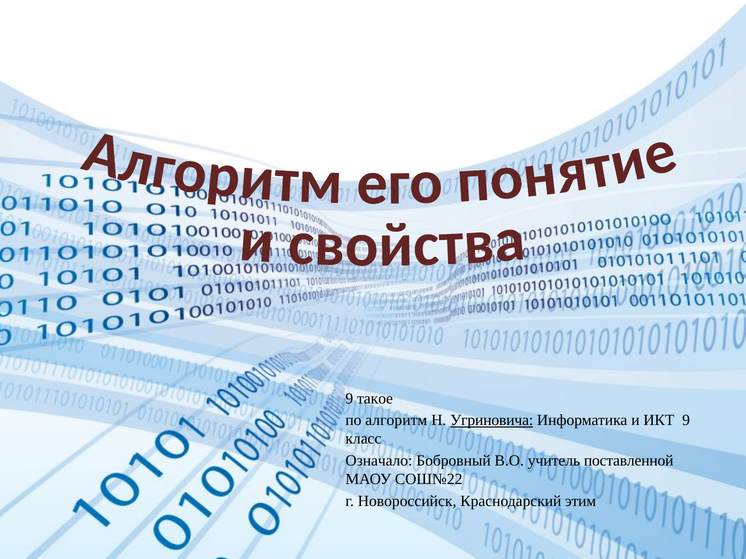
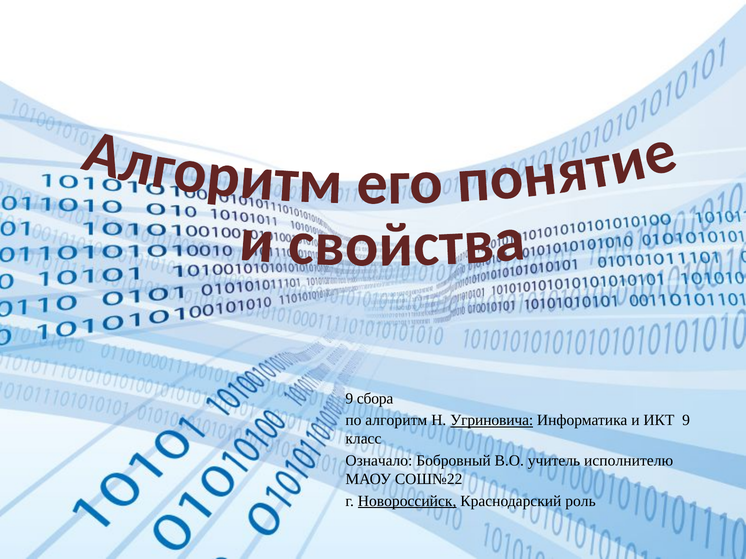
такое: такое -> сбора
поставленной: поставленной -> исполнителю
Новороссийск underline: none -> present
этим: этим -> роль
